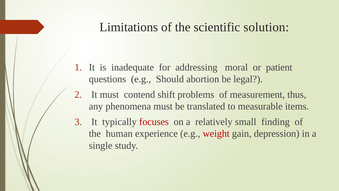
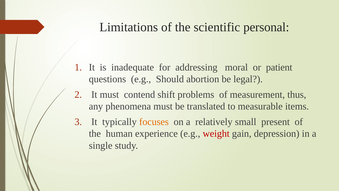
solution: solution -> personal
focuses colour: red -> orange
finding: finding -> present
